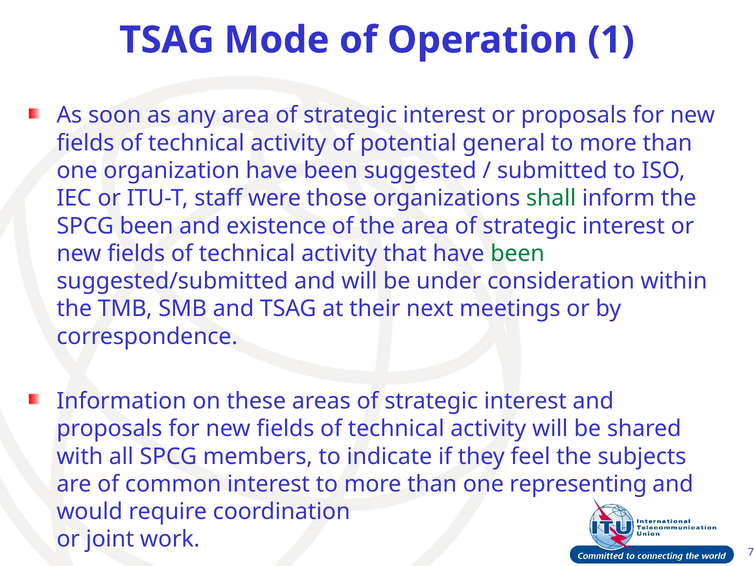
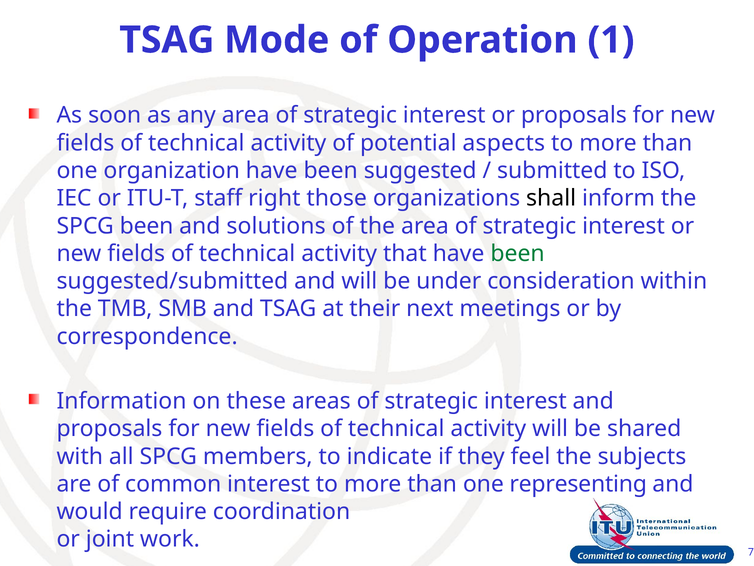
general: general -> aspects
were: were -> right
shall colour: green -> black
existence: existence -> solutions
